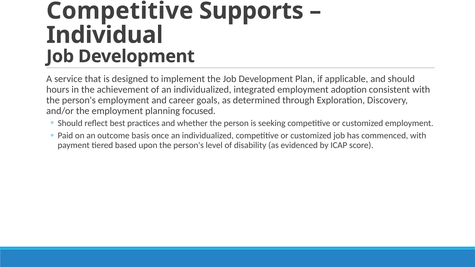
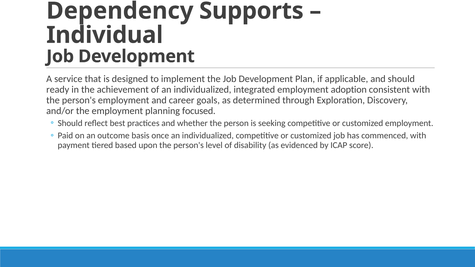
Competitive at (120, 11): Competitive -> Dependency
hours: hours -> ready
